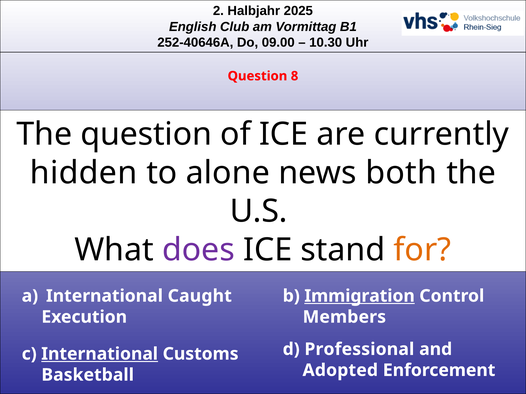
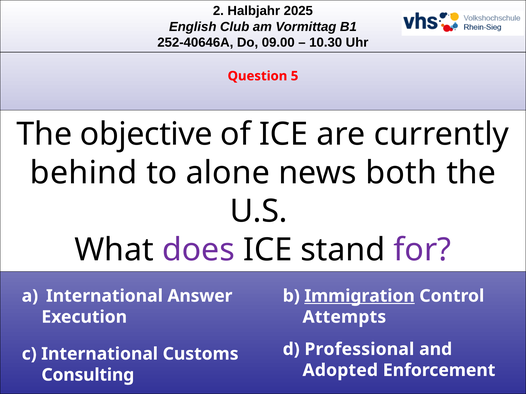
8: 8 -> 5
The question: question -> objective
hidden: hidden -> behind
for colour: orange -> purple
Caught: Caught -> Answer
Members: Members -> Attempts
International at (100, 354) underline: present -> none
Basketball: Basketball -> Consulting
